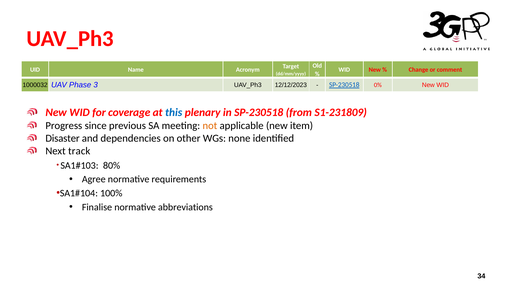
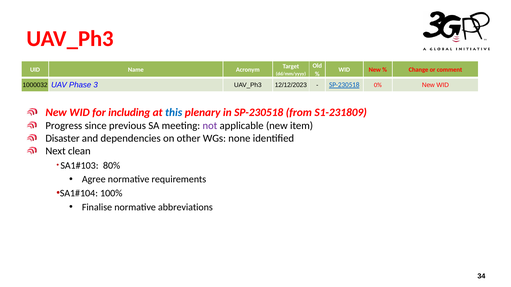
coverage: coverage -> including
not colour: orange -> purple
track: track -> clean
